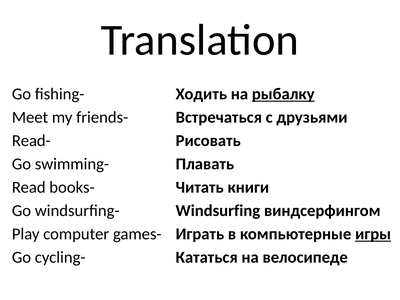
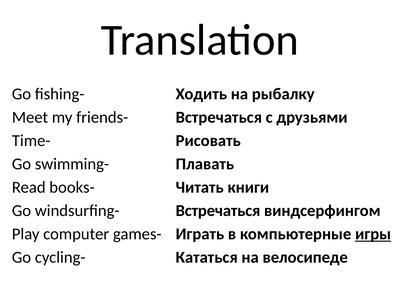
рыбалку underline: present -> none
Read-: Read- -> Time-
Windsurfing at (218, 211): Windsurfing -> Встречаться
